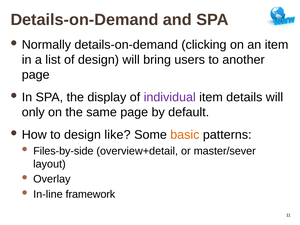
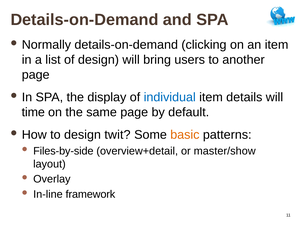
individual colour: purple -> blue
only: only -> time
like: like -> twit
master/sever: master/sever -> master/show
